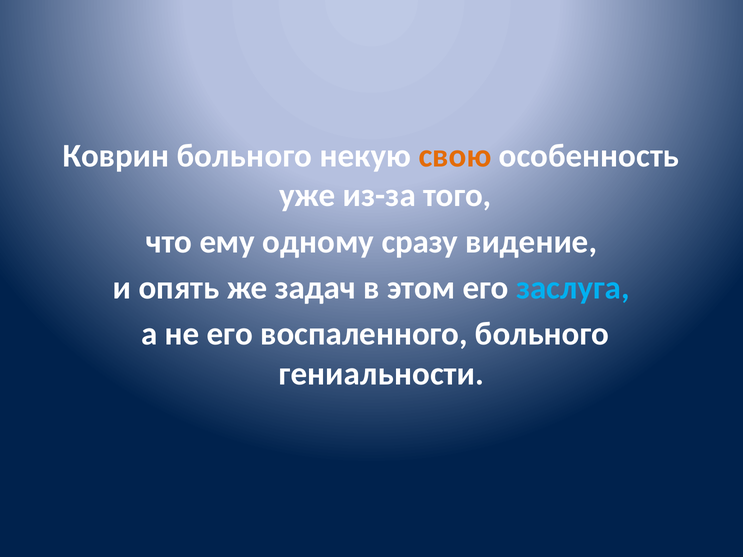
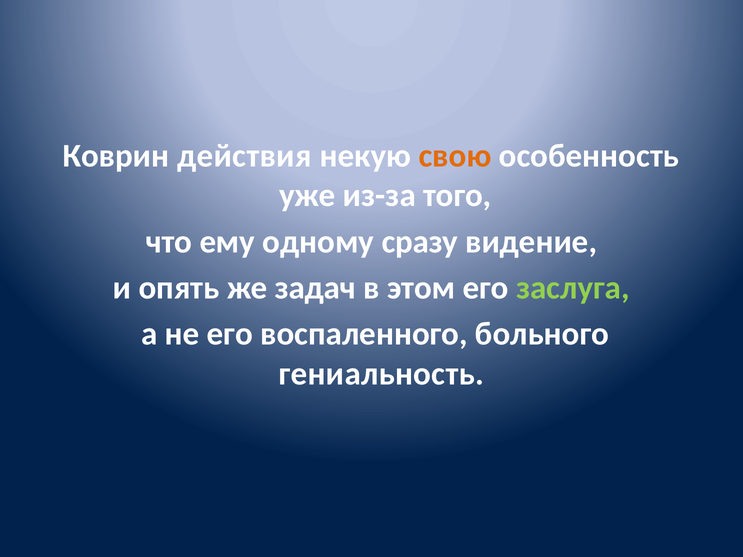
Коврин больного: больного -> действия
заслуга colour: light blue -> light green
гениальности: гениальности -> гениальность
